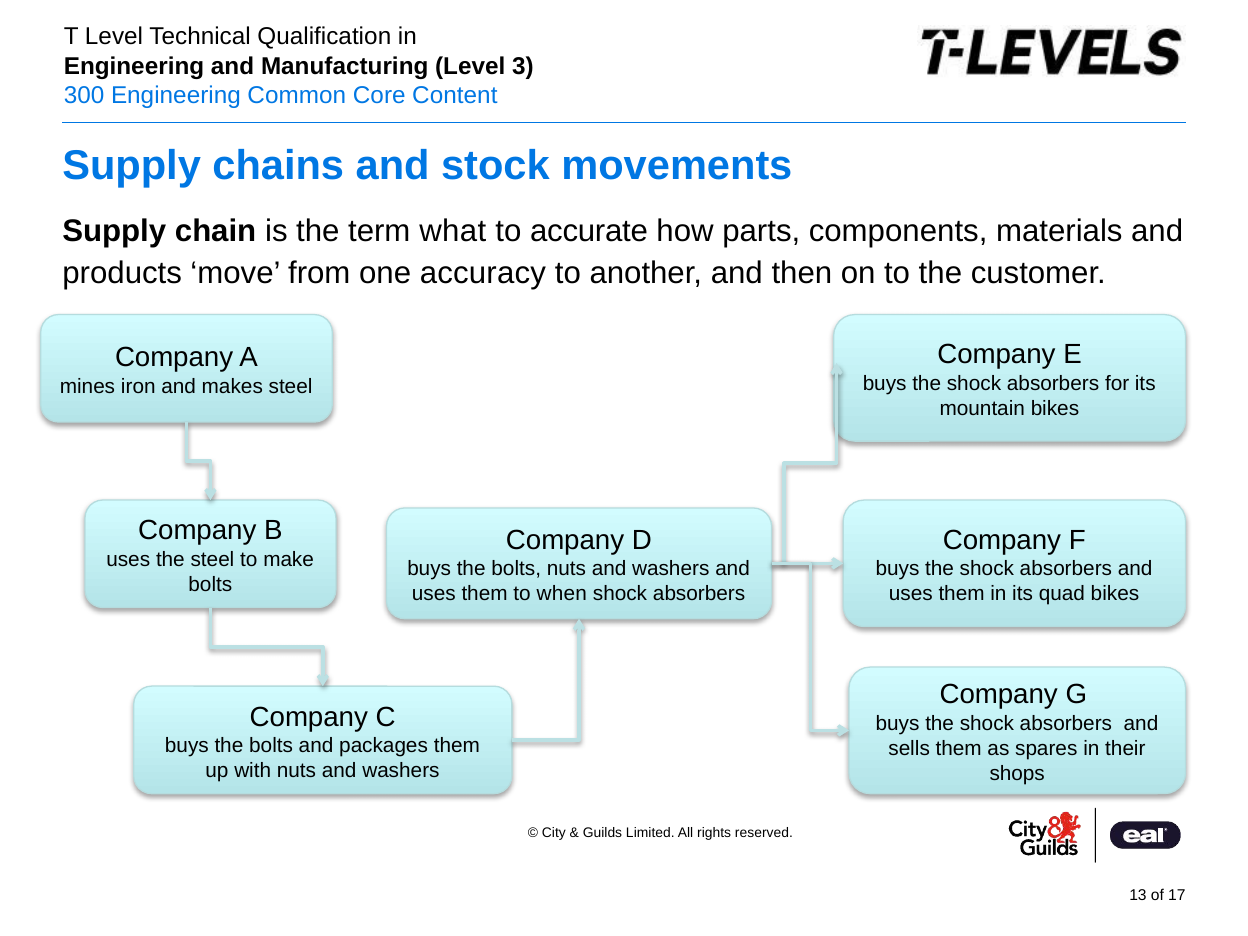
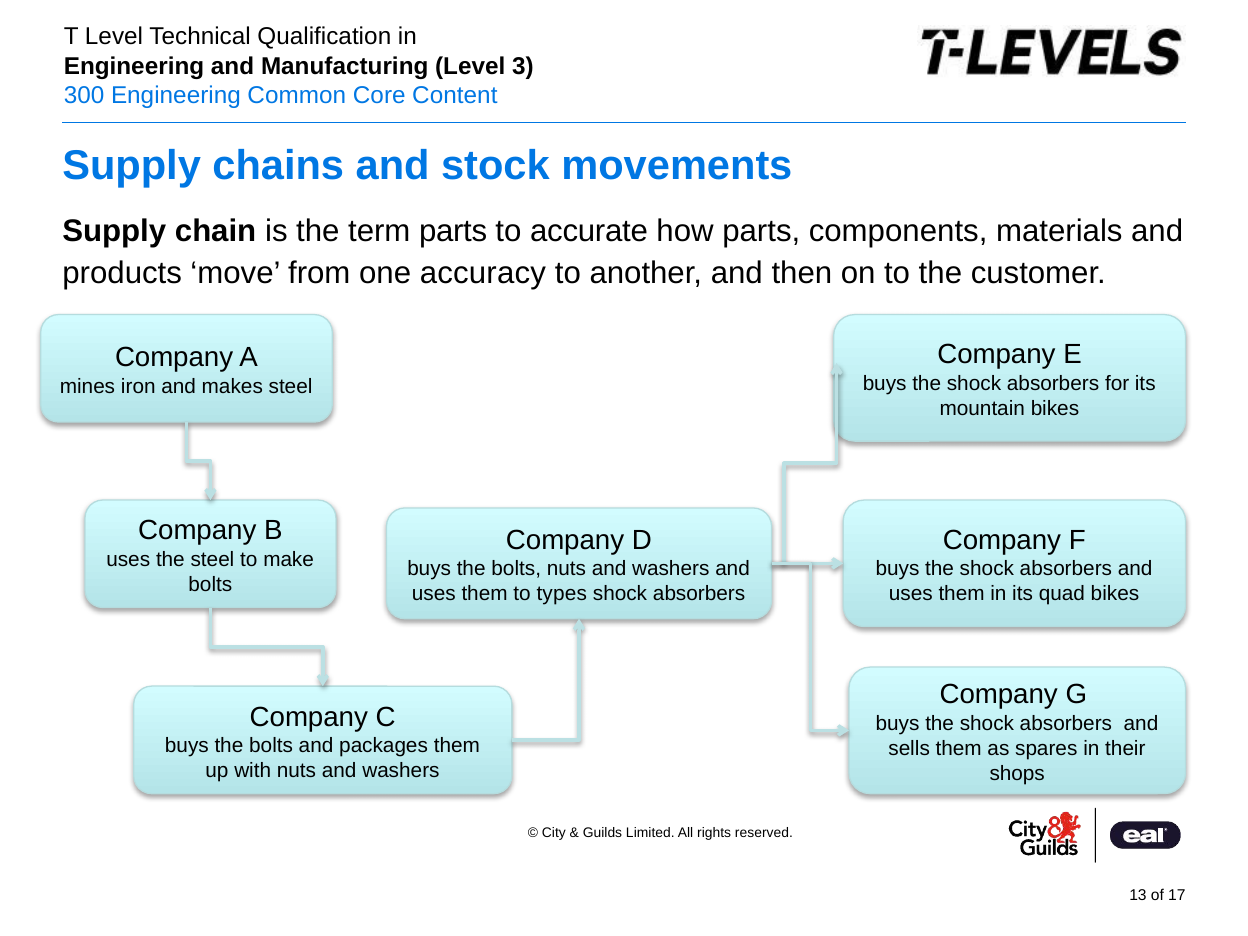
term what: what -> parts
when: when -> types
